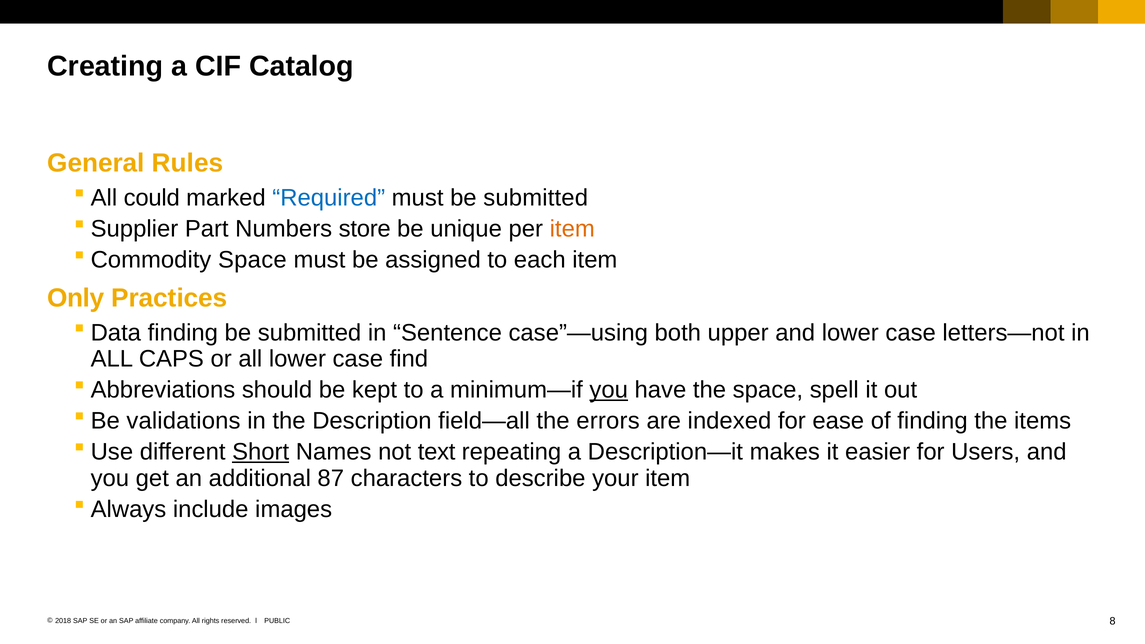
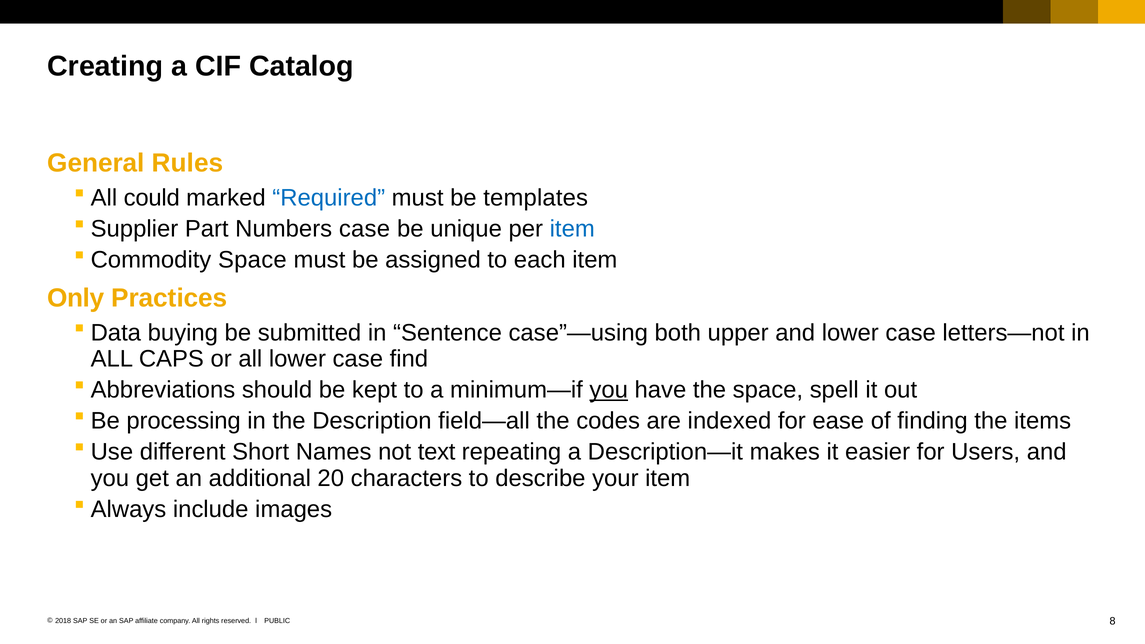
must be submitted: submitted -> templates
Numbers store: store -> case
item at (572, 229) colour: orange -> blue
finding at (183, 333): finding -> buying
validations: validations -> processing
errors: errors -> codes
Short underline: present -> none
87: 87 -> 20
